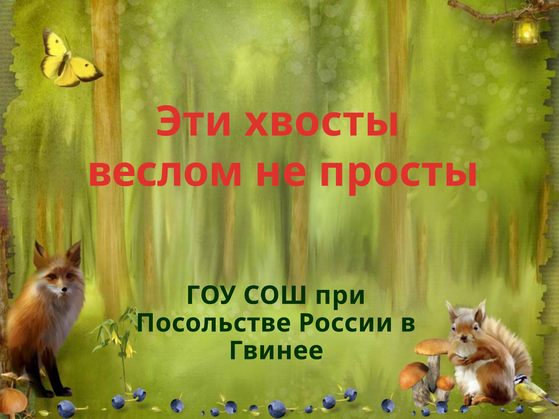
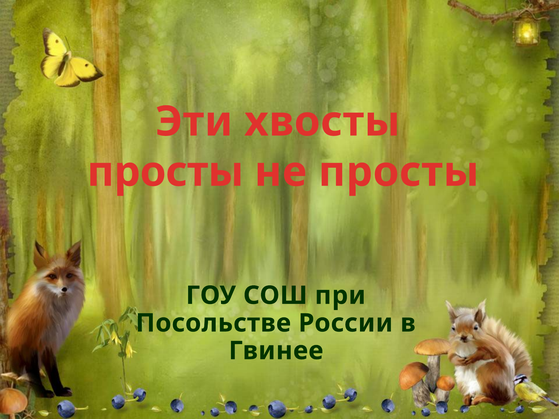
веслом at (165, 172): веслом -> просты
